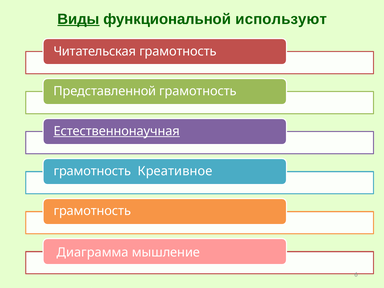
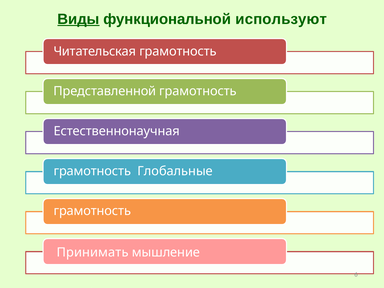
Естественнонаучная underline: present -> none
грамотность Креативное: Креативное -> Глобальные
Диаграмма: Диаграмма -> Принимать
